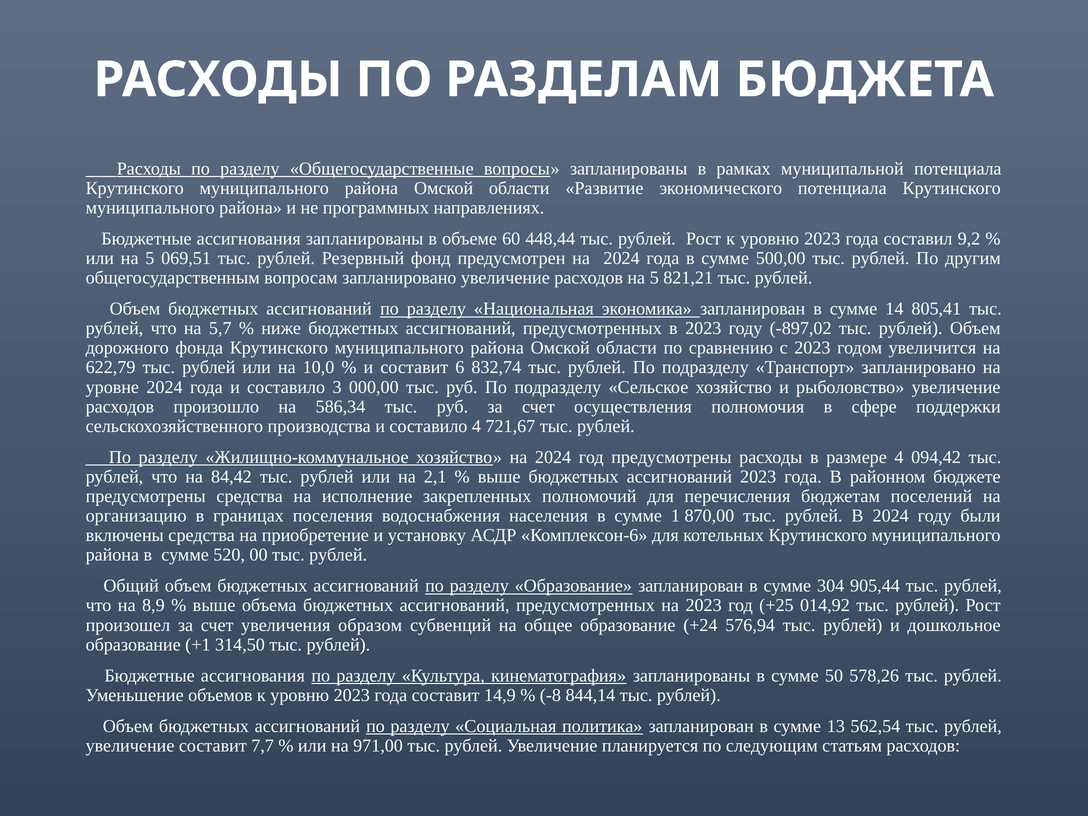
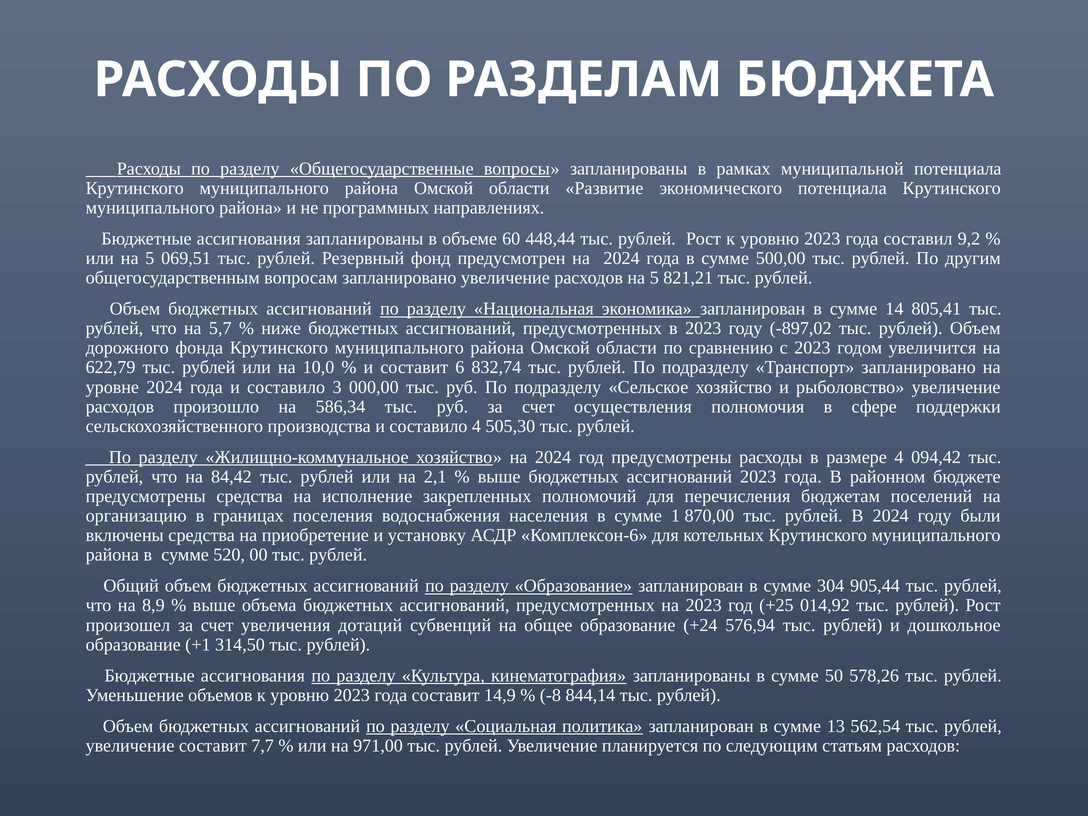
721,67: 721,67 -> 505,30
образом: образом -> дотаций
